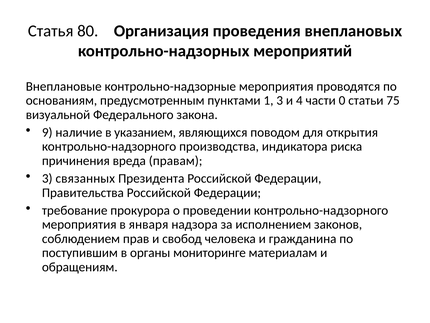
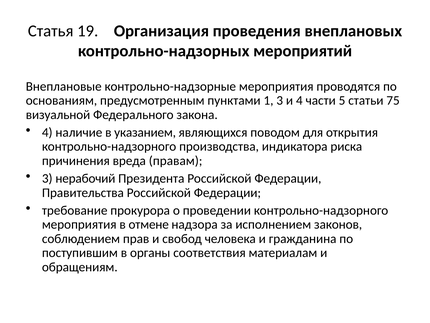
80: 80 -> 19
0: 0 -> 5
9 at (47, 132): 9 -> 4
связанных: связанных -> нерабочий
января: января -> отмене
мониторинге: мониторинге -> соответствия
